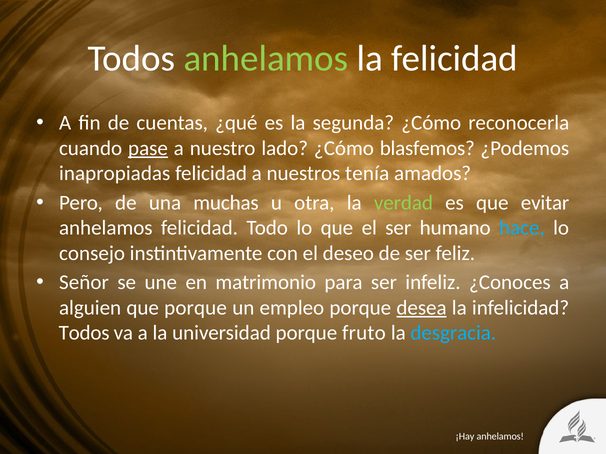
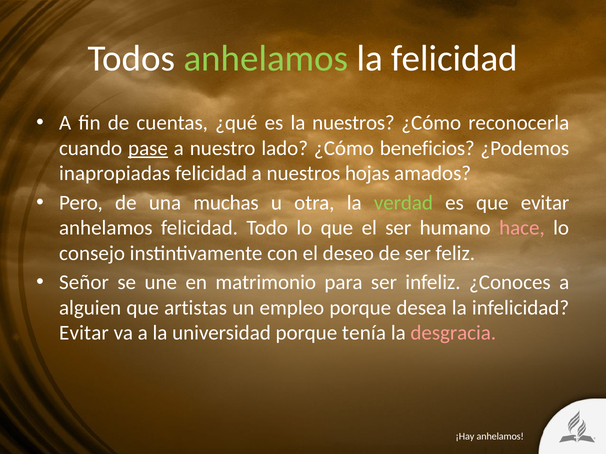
la segunda: segunda -> nuestros
blasfemos: blasfemos -> beneficios
tenía: tenía -> hojas
hace colour: light blue -> pink
que porque: porque -> artistas
desea underline: present -> none
Todos at (84, 333): Todos -> Evitar
fruto: fruto -> tenía
desgracia colour: light blue -> pink
